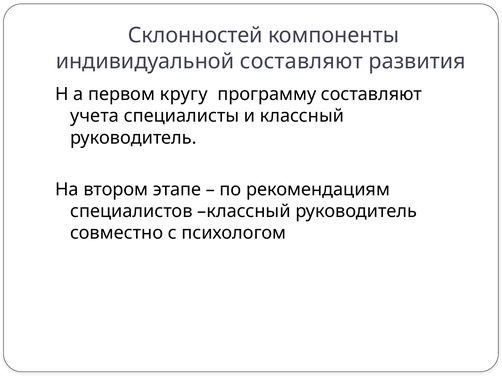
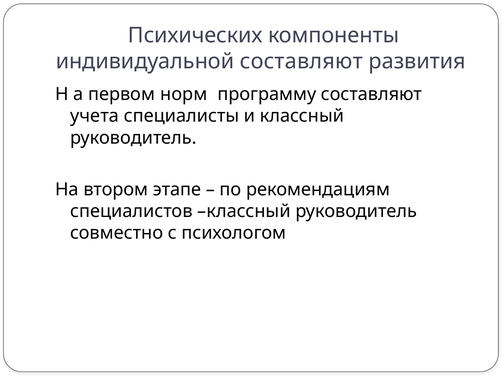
Склонностей: Склонностей -> Психических
кругу: кругу -> норм
